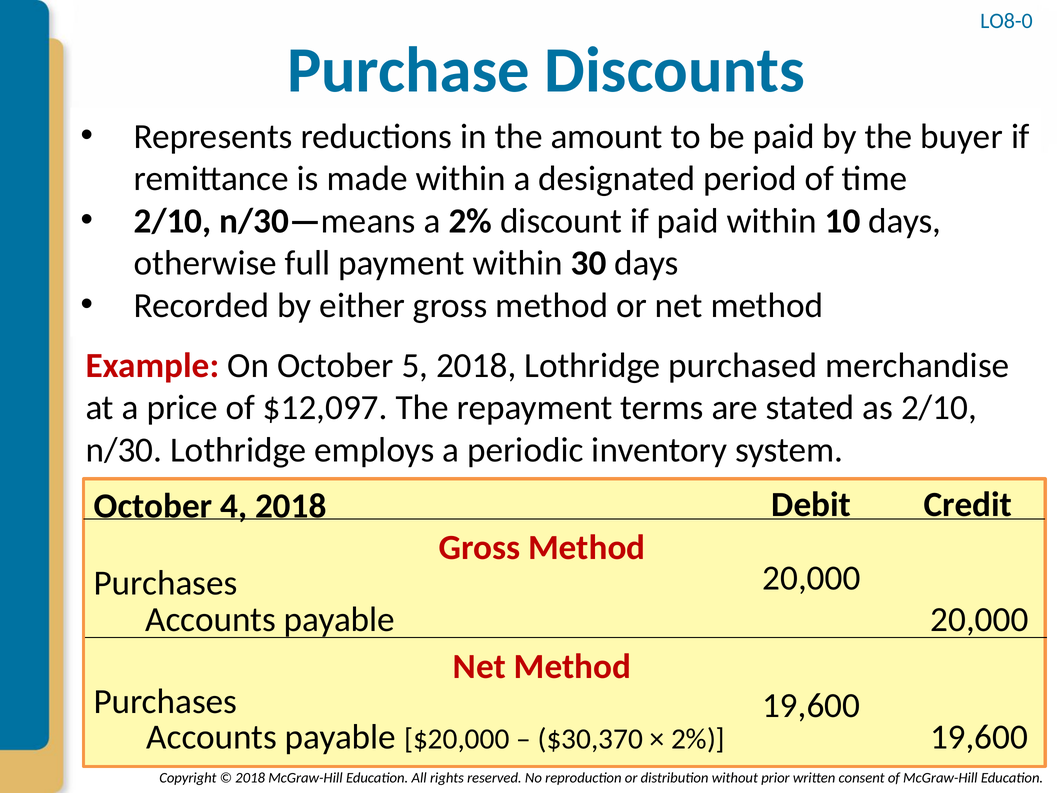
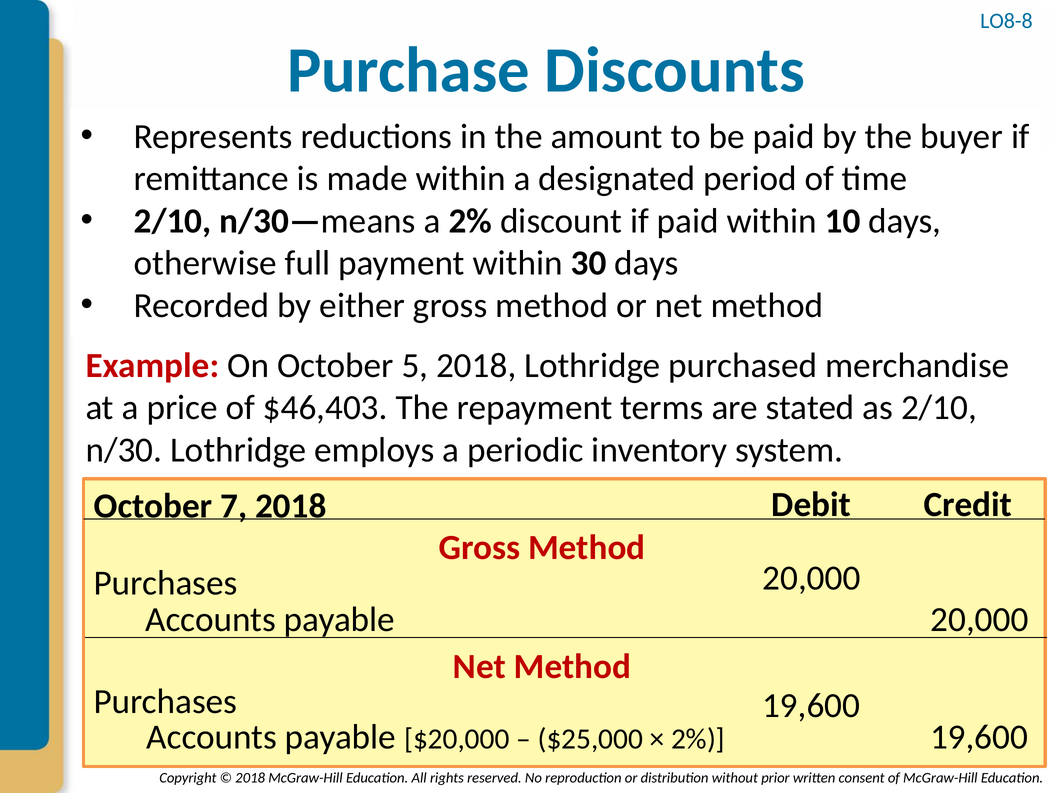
LO8-0: LO8-0 -> LO8-8
$12,097: $12,097 -> $46,403
4: 4 -> 7
$30,370: $30,370 -> $25,000
